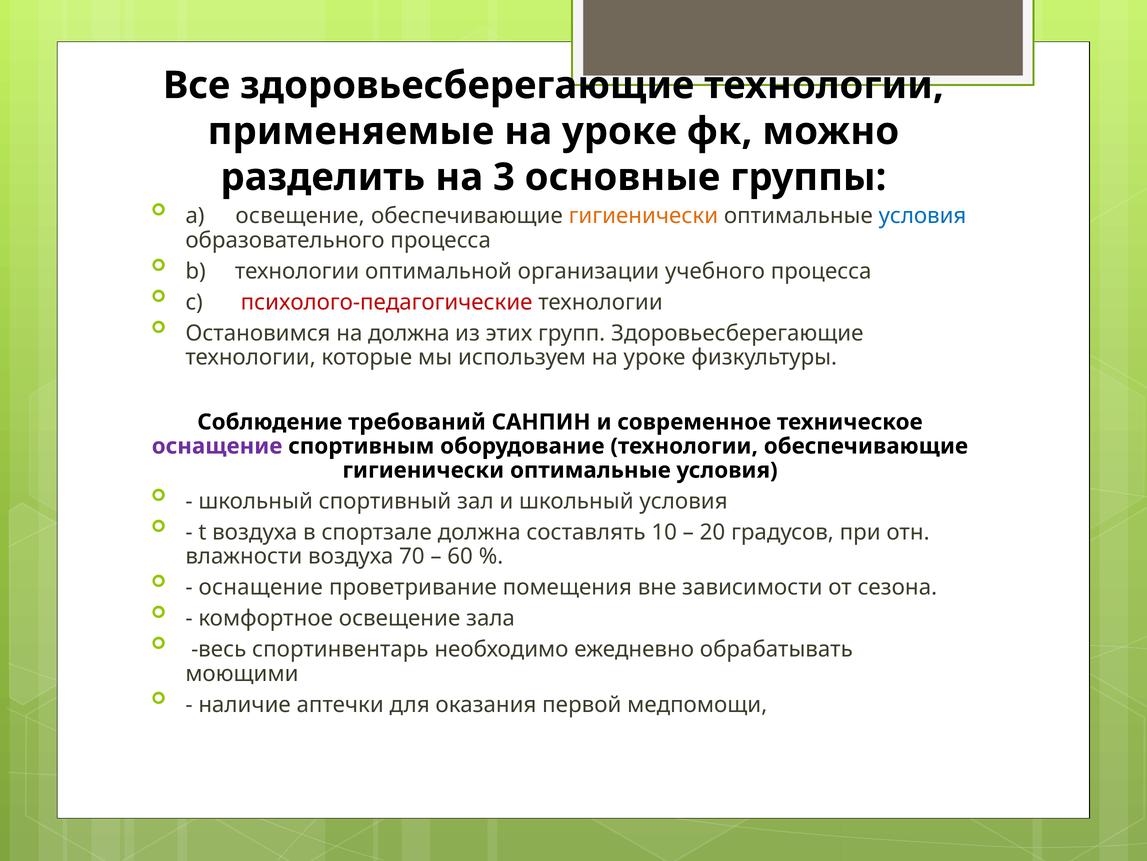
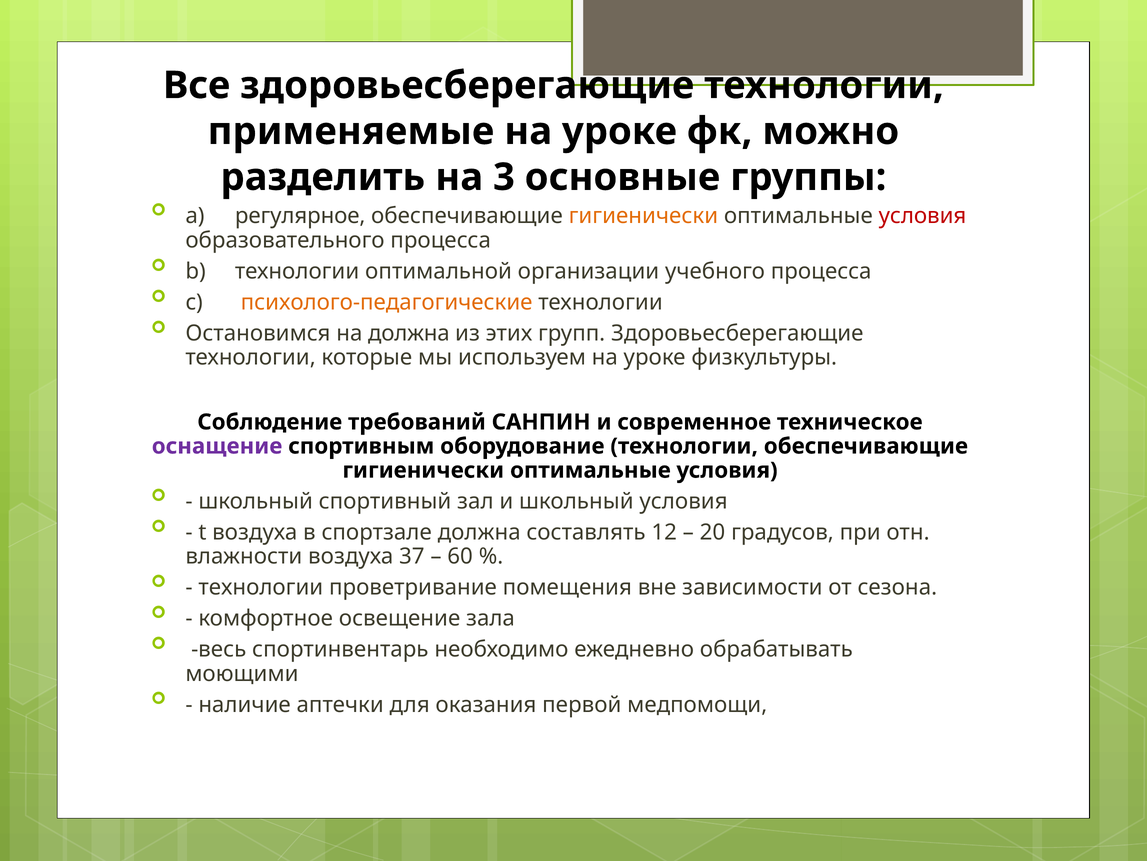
a освещение: освещение -> регулярное
условия at (922, 216) colour: blue -> red
психолого-педагогические colour: red -> orange
10: 10 -> 12
70: 70 -> 37
оснащение at (261, 587): оснащение -> технологии
